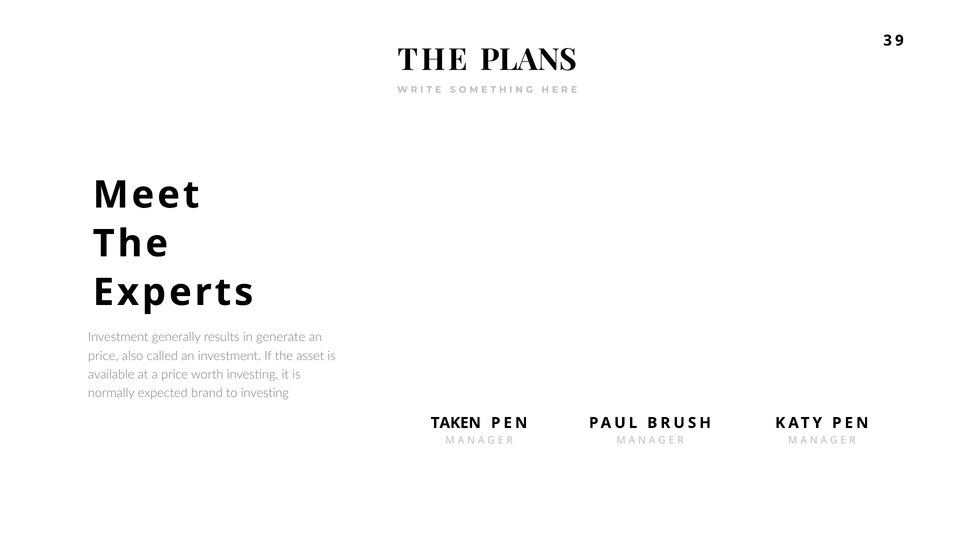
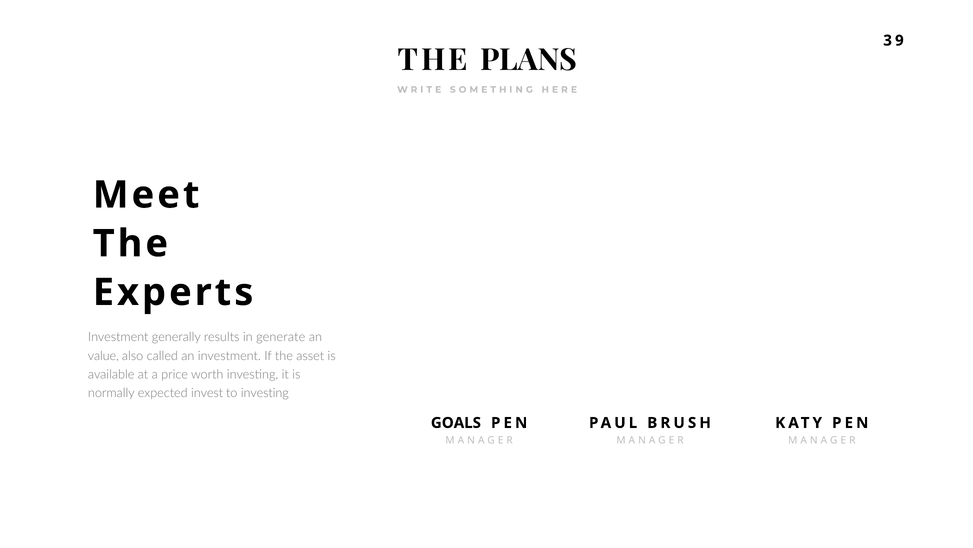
price at (103, 355): price -> value
brand: brand -> invest
TAKEN: TAKEN -> GOALS
